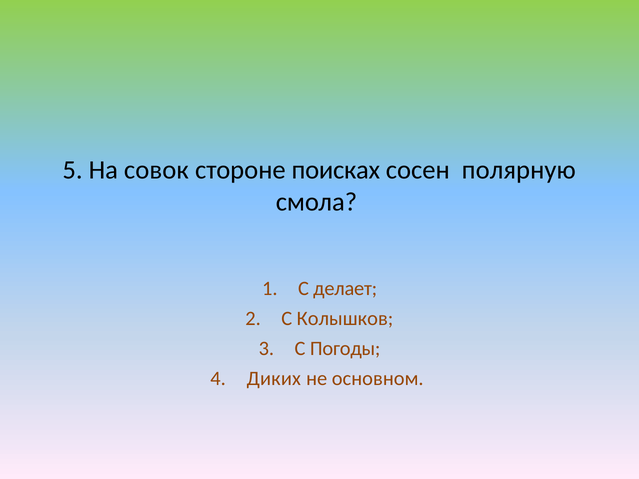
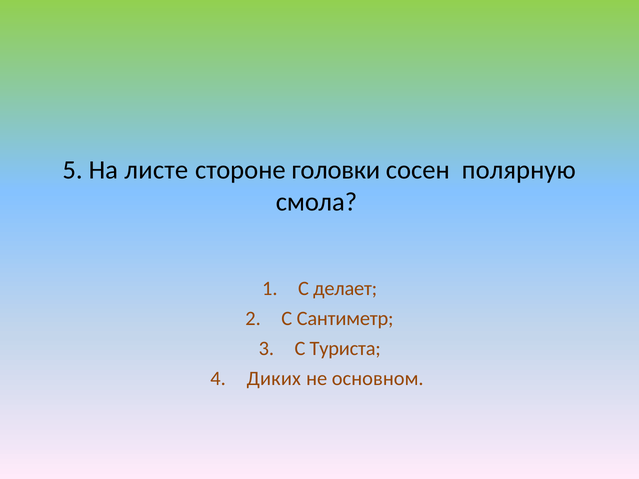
совок: совок -> листе
поисках: поисках -> головки
Колышков: Колышков -> Сантиметр
Погоды: Погоды -> Туриста
